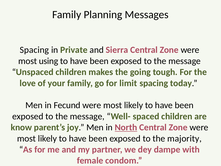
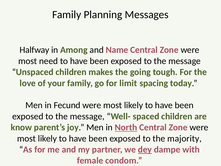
Spacing at (34, 50): Spacing -> Halfway
Private: Private -> Among
Sierra: Sierra -> Name
using: using -> need
dey underline: none -> present
